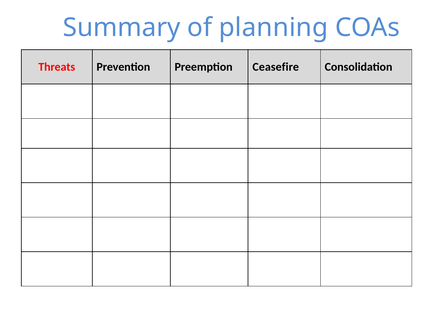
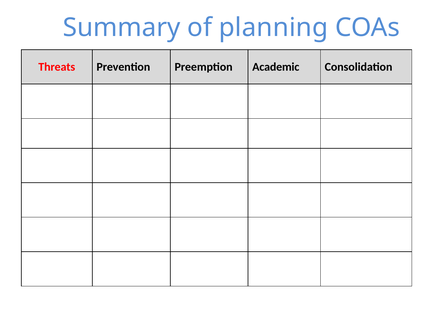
Ceasefire: Ceasefire -> Academic
